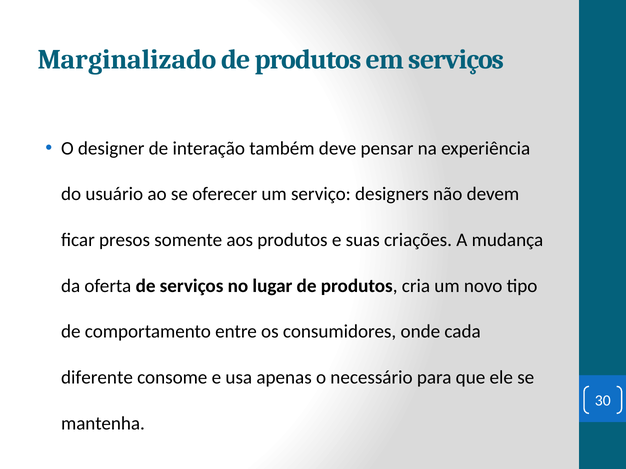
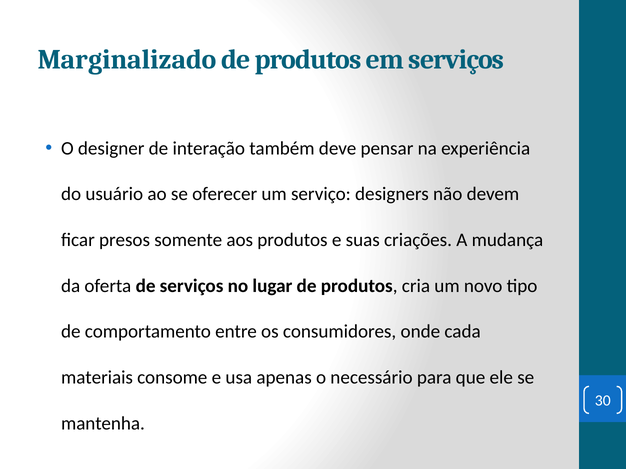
diferente: diferente -> materiais
